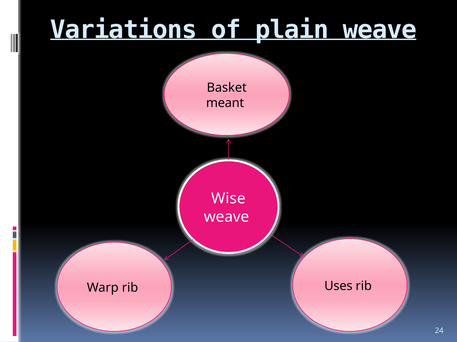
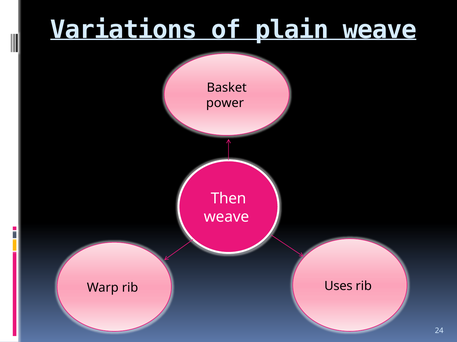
meant: meant -> power
Wise: Wise -> Then
